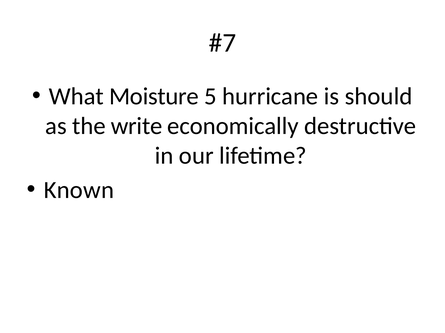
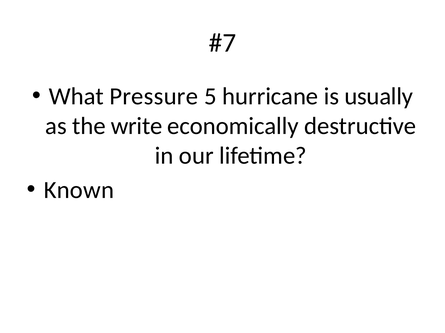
Moisture: Moisture -> Pressure
should: should -> usually
